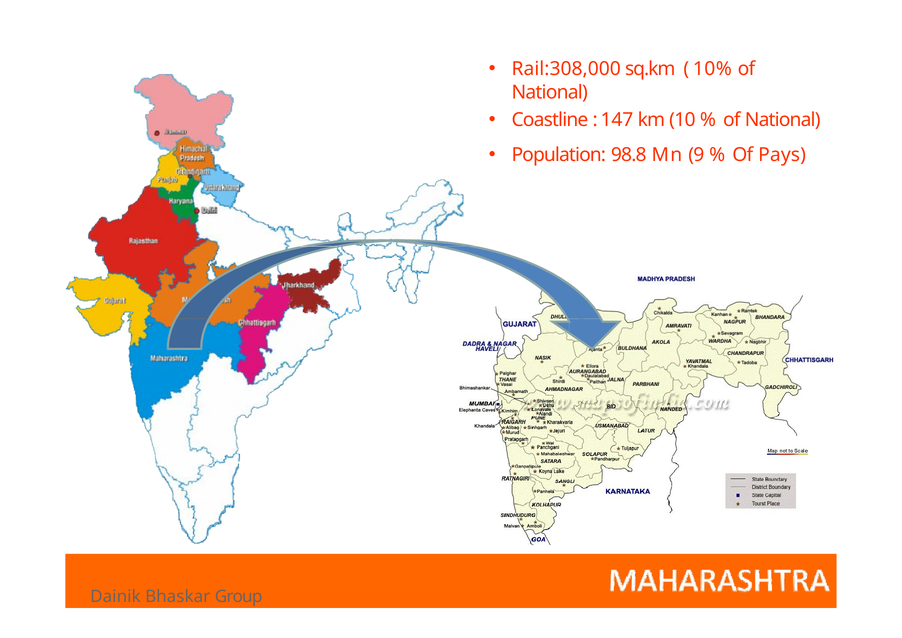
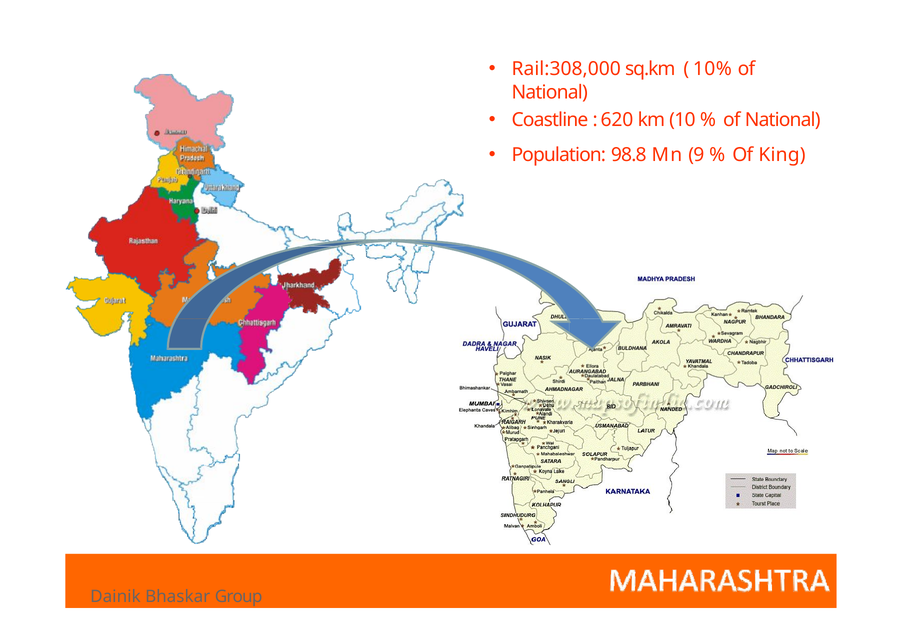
147: 147 -> 620
Pays: Pays -> King
